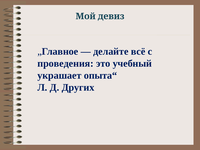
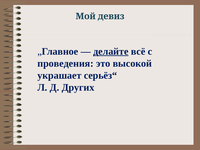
делайте underline: none -> present
учебный: учебный -> высокой
опыта“: опыта“ -> серьёз“
